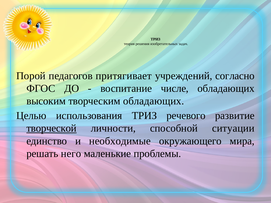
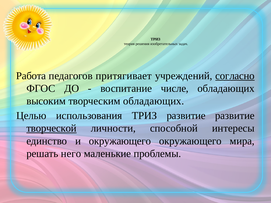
Порой: Порой -> Работа
согласно underline: none -> present
ТРИЗ речевого: речевого -> развитие
ситуации: ситуации -> интересы
и необходимые: необходимые -> окружающего
